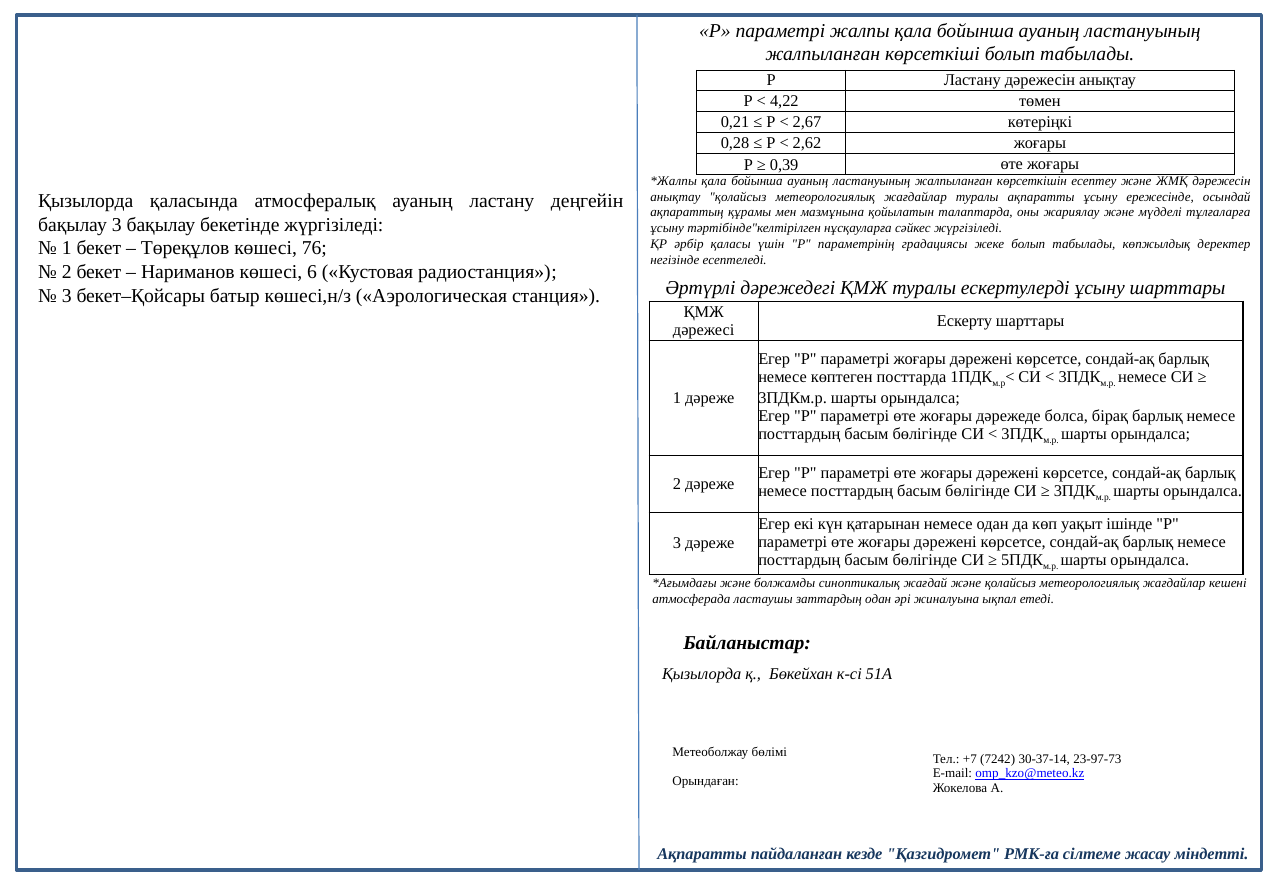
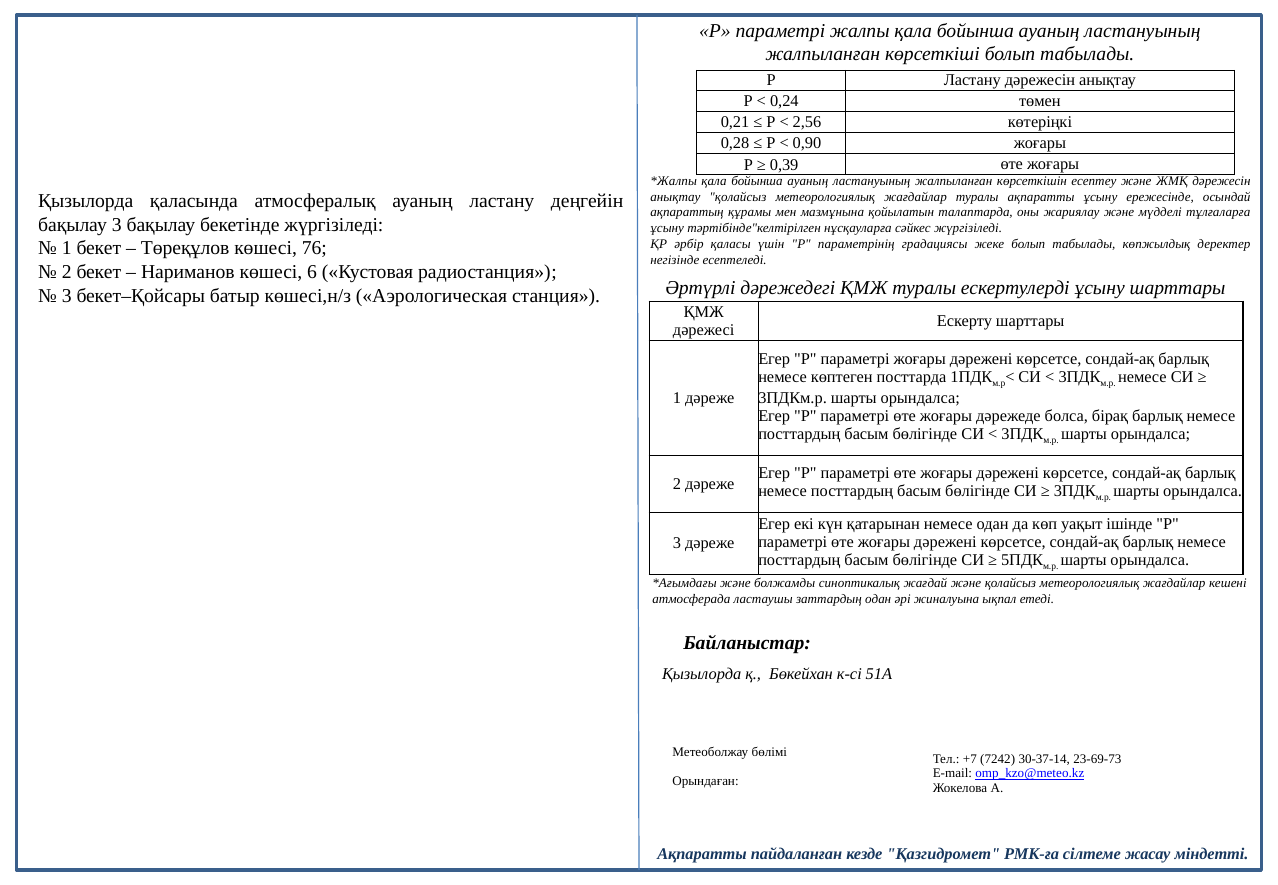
4,22: 4,22 -> 0,24
2,67: 2,67 -> 2,56
2,62: 2,62 -> 0,90
23-97-73: 23-97-73 -> 23-69-73
